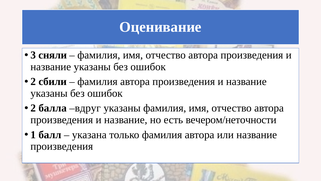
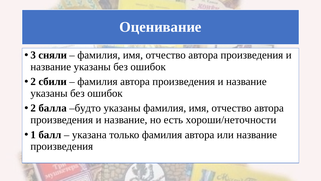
вдруг: вдруг -> будто
вечером/неточности: вечером/неточности -> хороши/неточности
